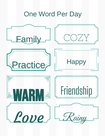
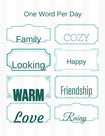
Practice: Practice -> Looking
